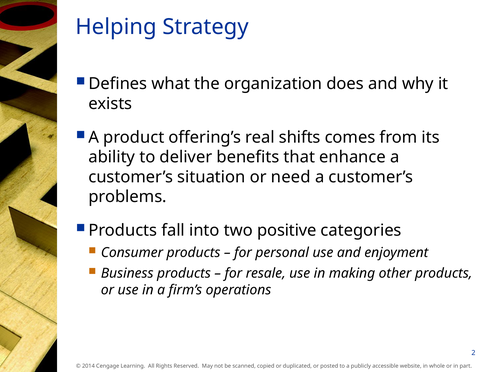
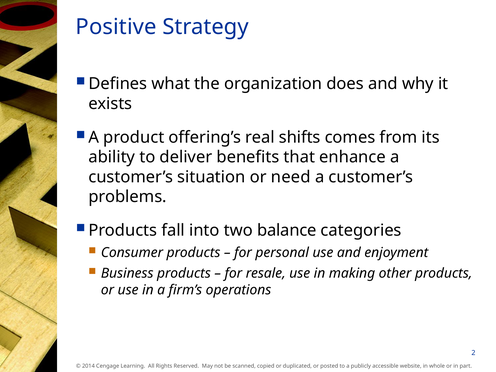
Helping: Helping -> Positive
positive: positive -> balance
